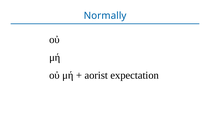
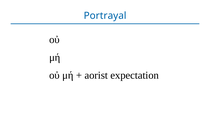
Normally: Normally -> Portrayal
